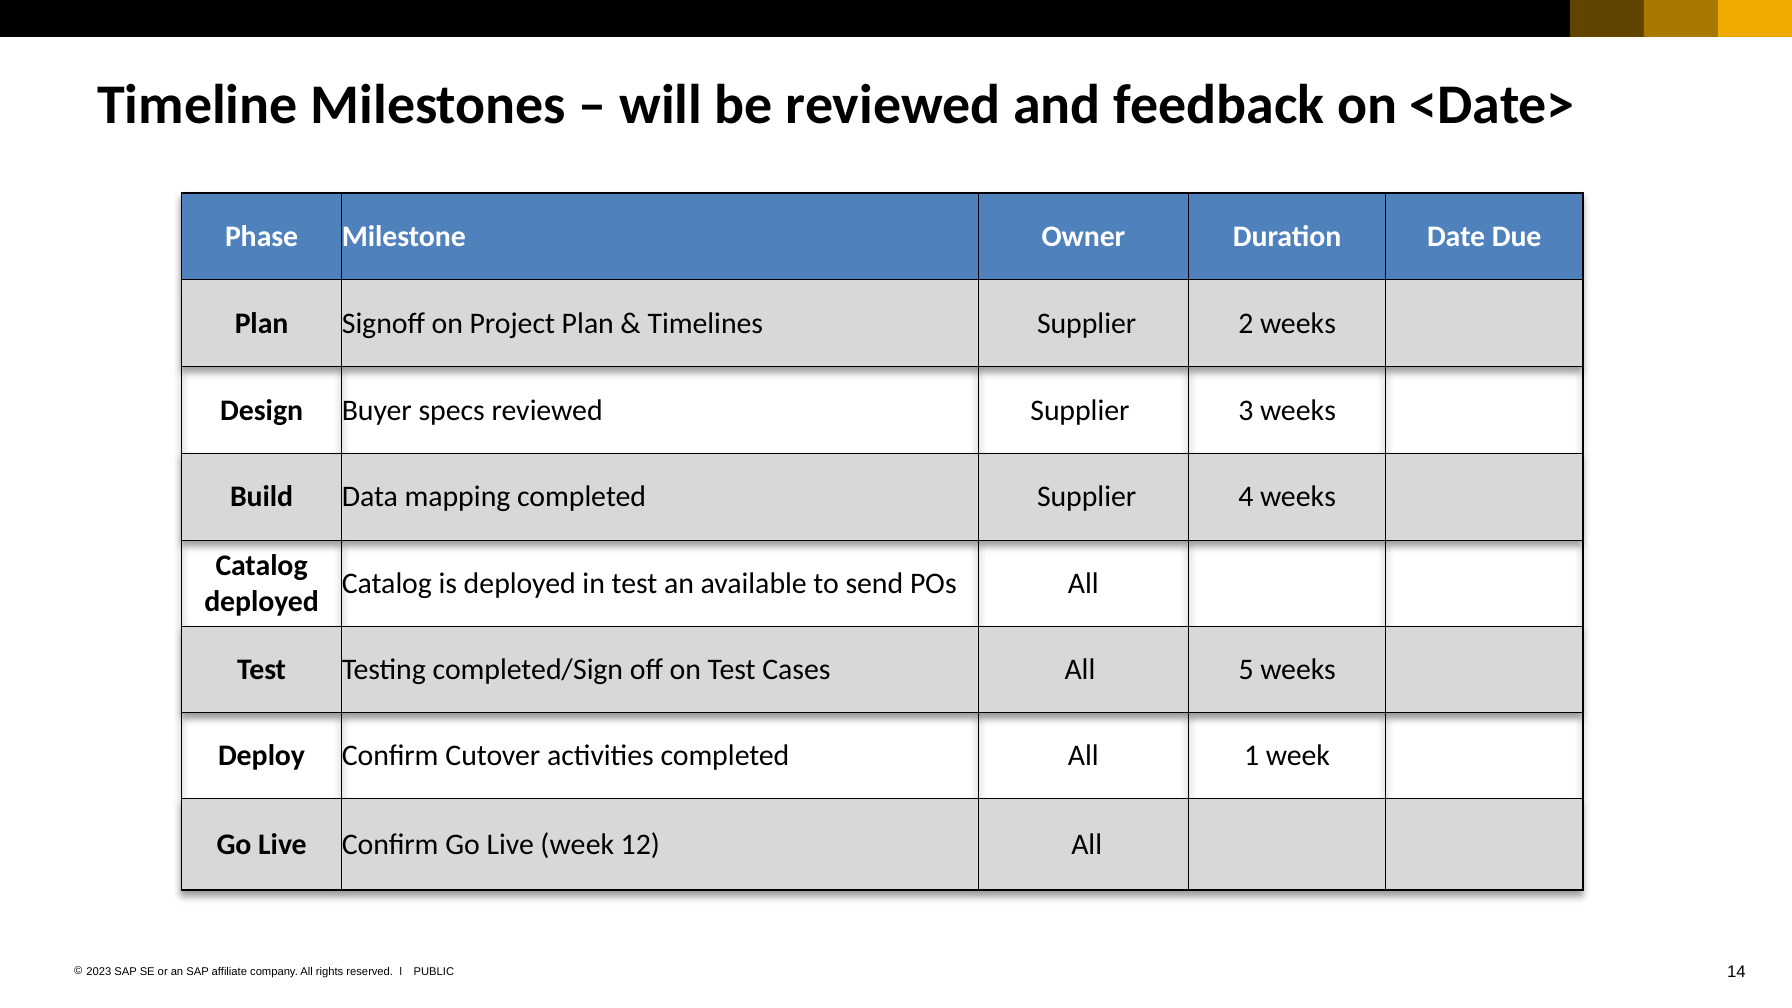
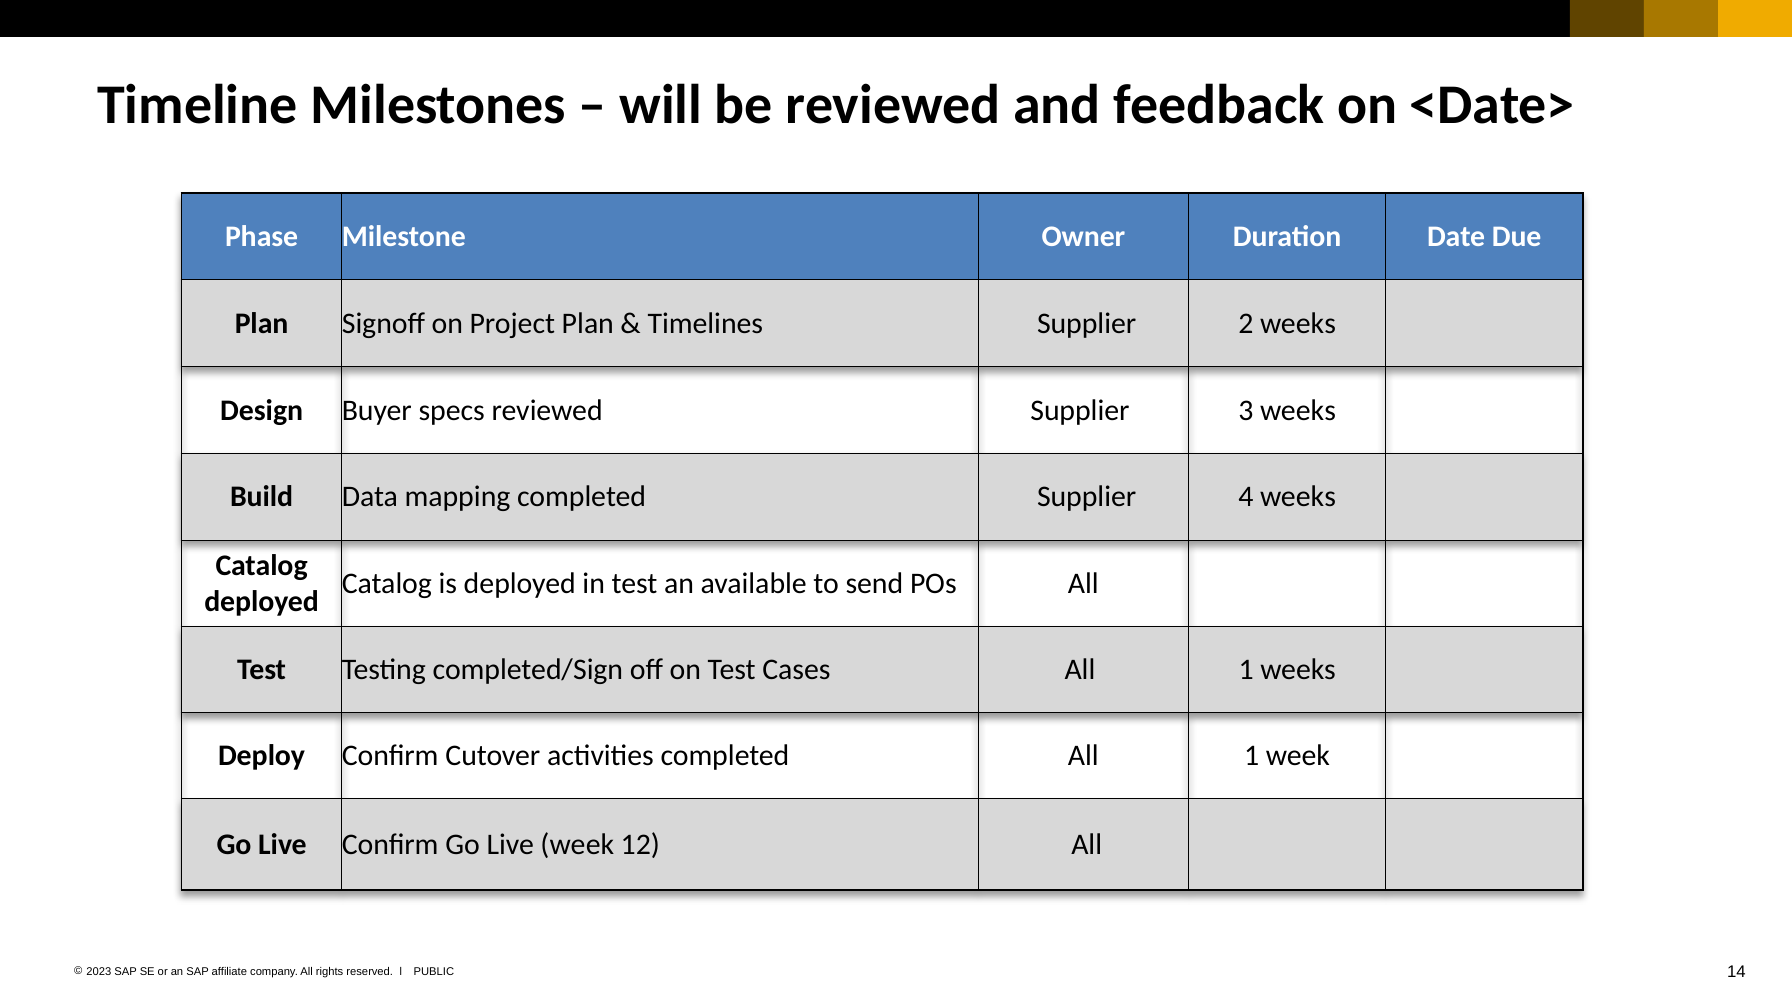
Cases All 5: 5 -> 1
